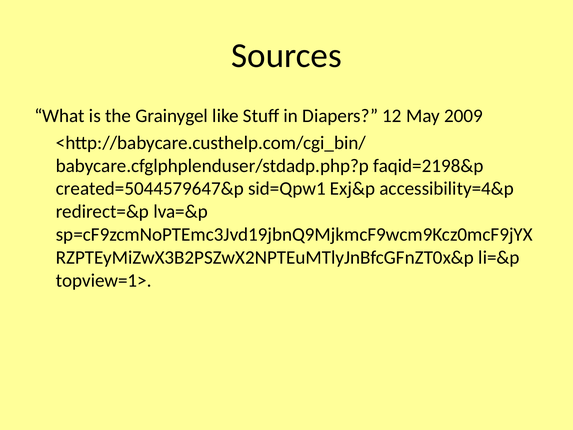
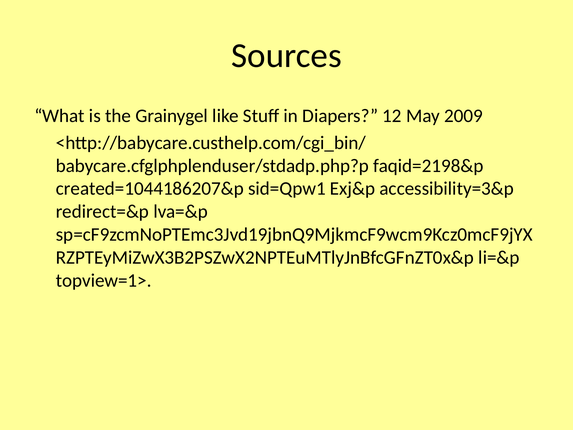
created=5044579647&p: created=5044579647&p -> created=1044186207&p
accessibility=4&p: accessibility=4&p -> accessibility=3&p
